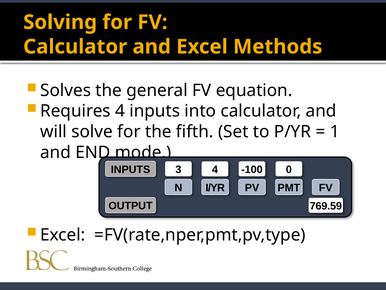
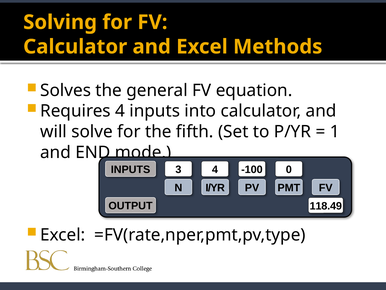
769.59: 769.59 -> 118.49
